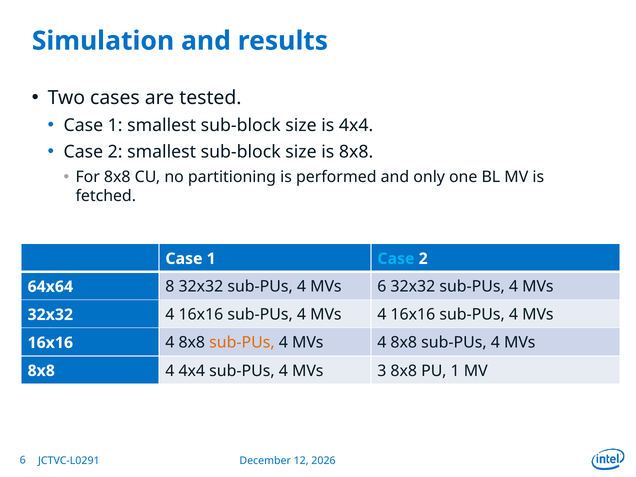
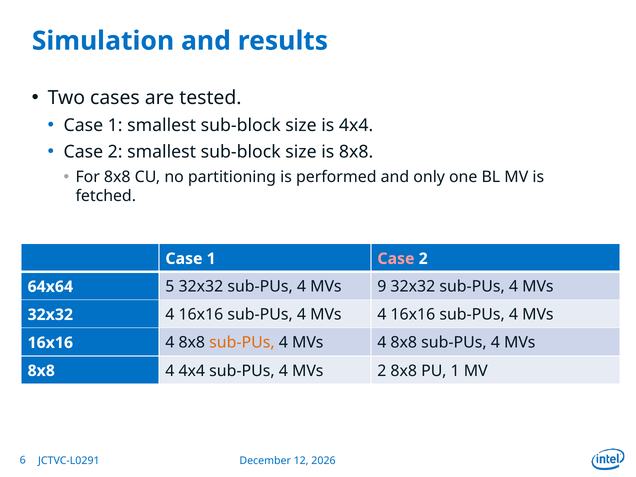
Case at (396, 259) colour: light blue -> pink
8: 8 -> 5
MVs 6: 6 -> 9
MVs 3: 3 -> 2
